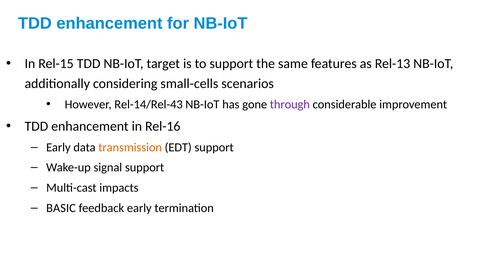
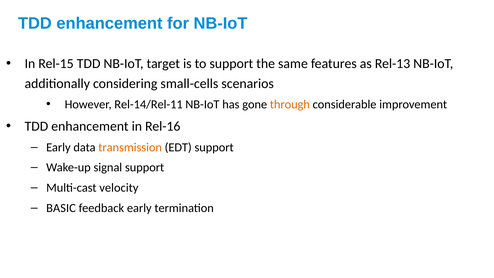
Rel-14/Rel-43: Rel-14/Rel-43 -> Rel-14/Rel-11
through colour: purple -> orange
impacts: impacts -> velocity
